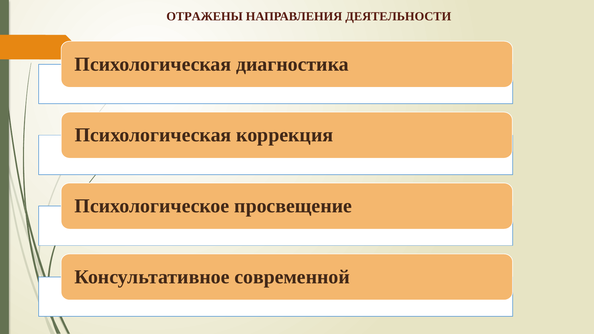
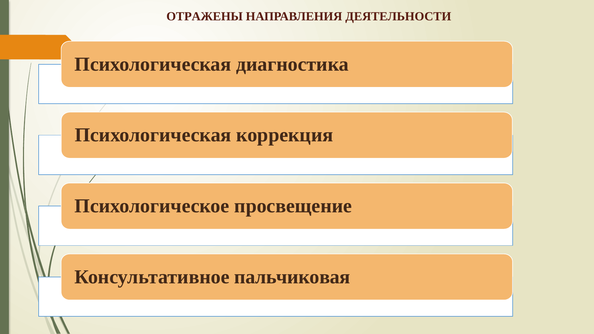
современной: современной -> пальчиковая
